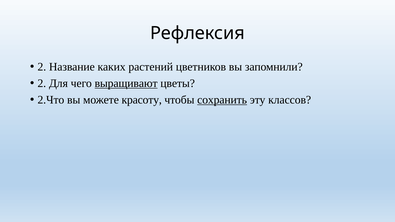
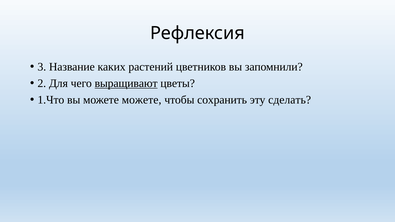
2 at (42, 67): 2 -> 3
2.Что: 2.Что -> 1.Что
можете красоту: красоту -> можете
сохранить underline: present -> none
классов: классов -> сделать
